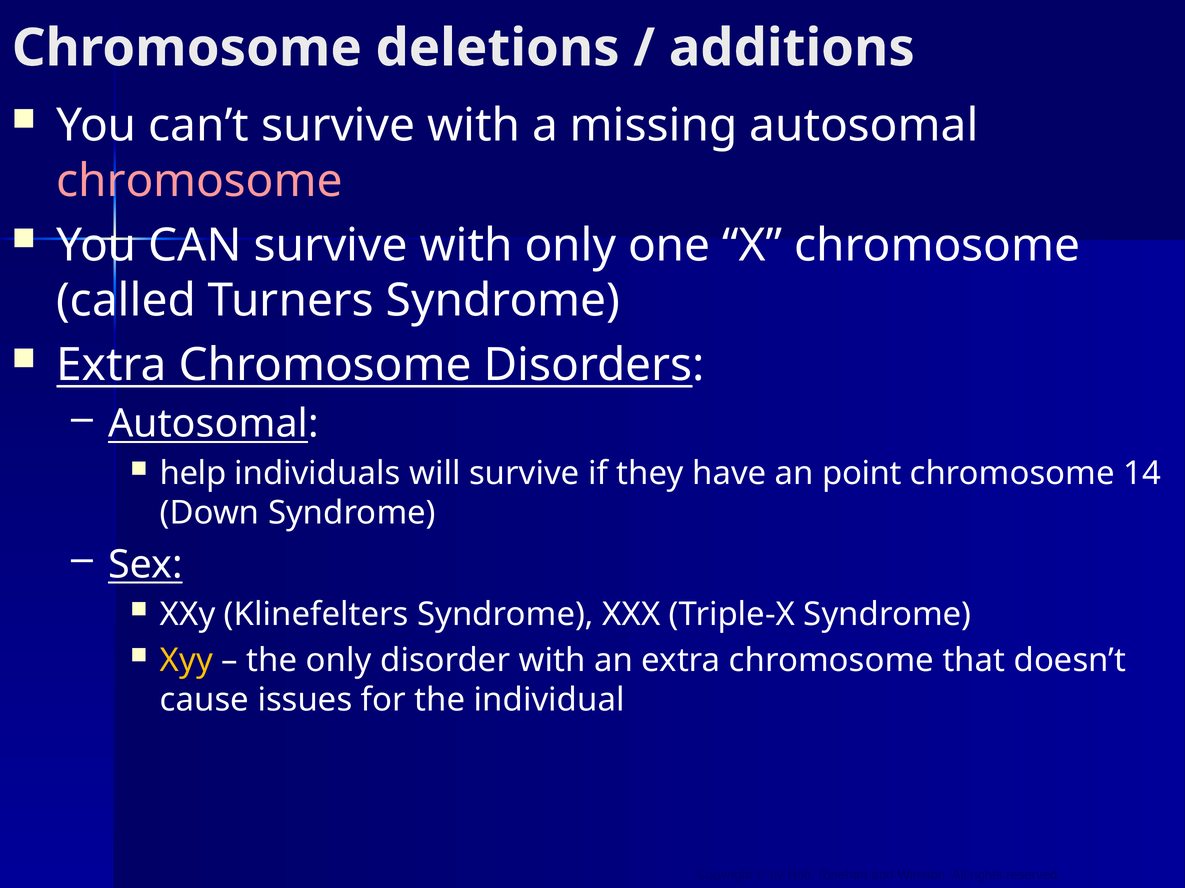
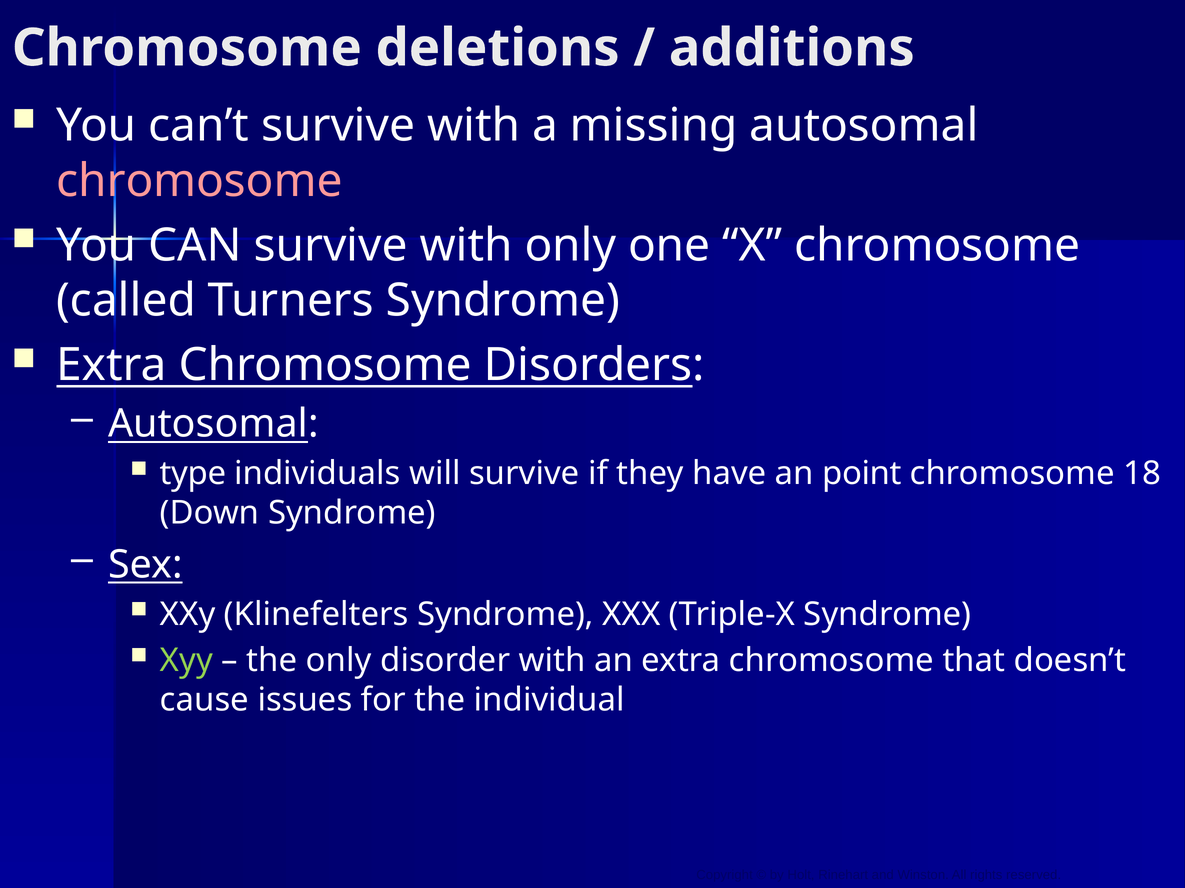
help: help -> type
14: 14 -> 18
Xyy colour: yellow -> light green
